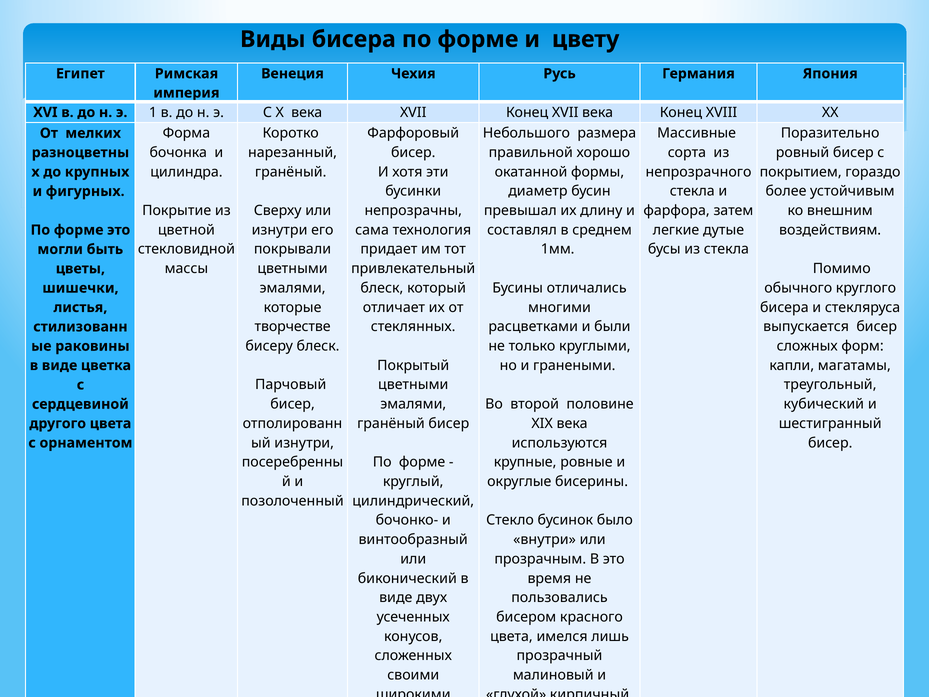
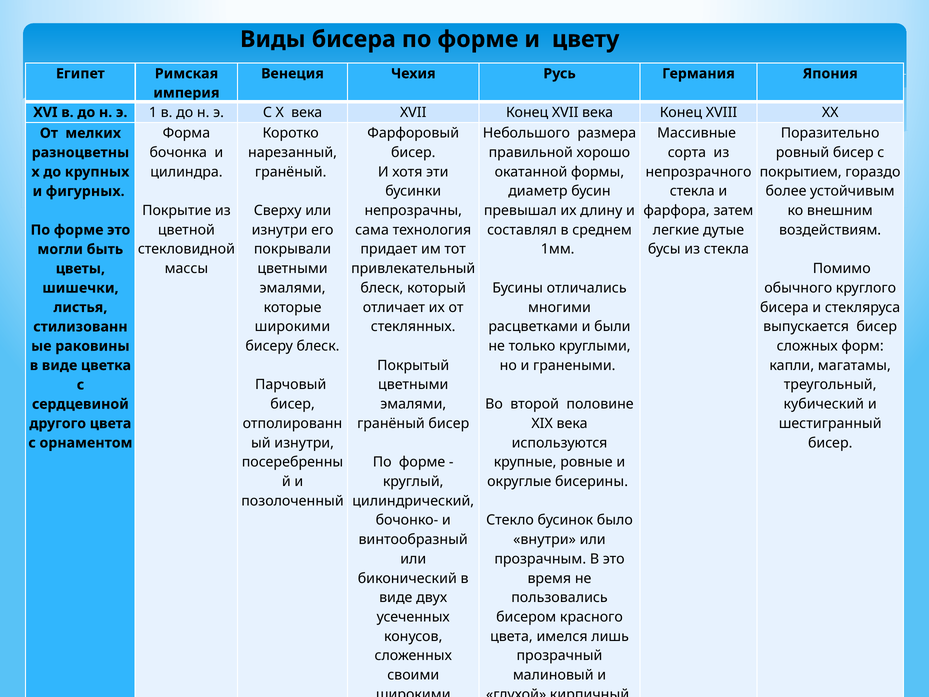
творчестве at (293, 327): творчестве -> широкими
